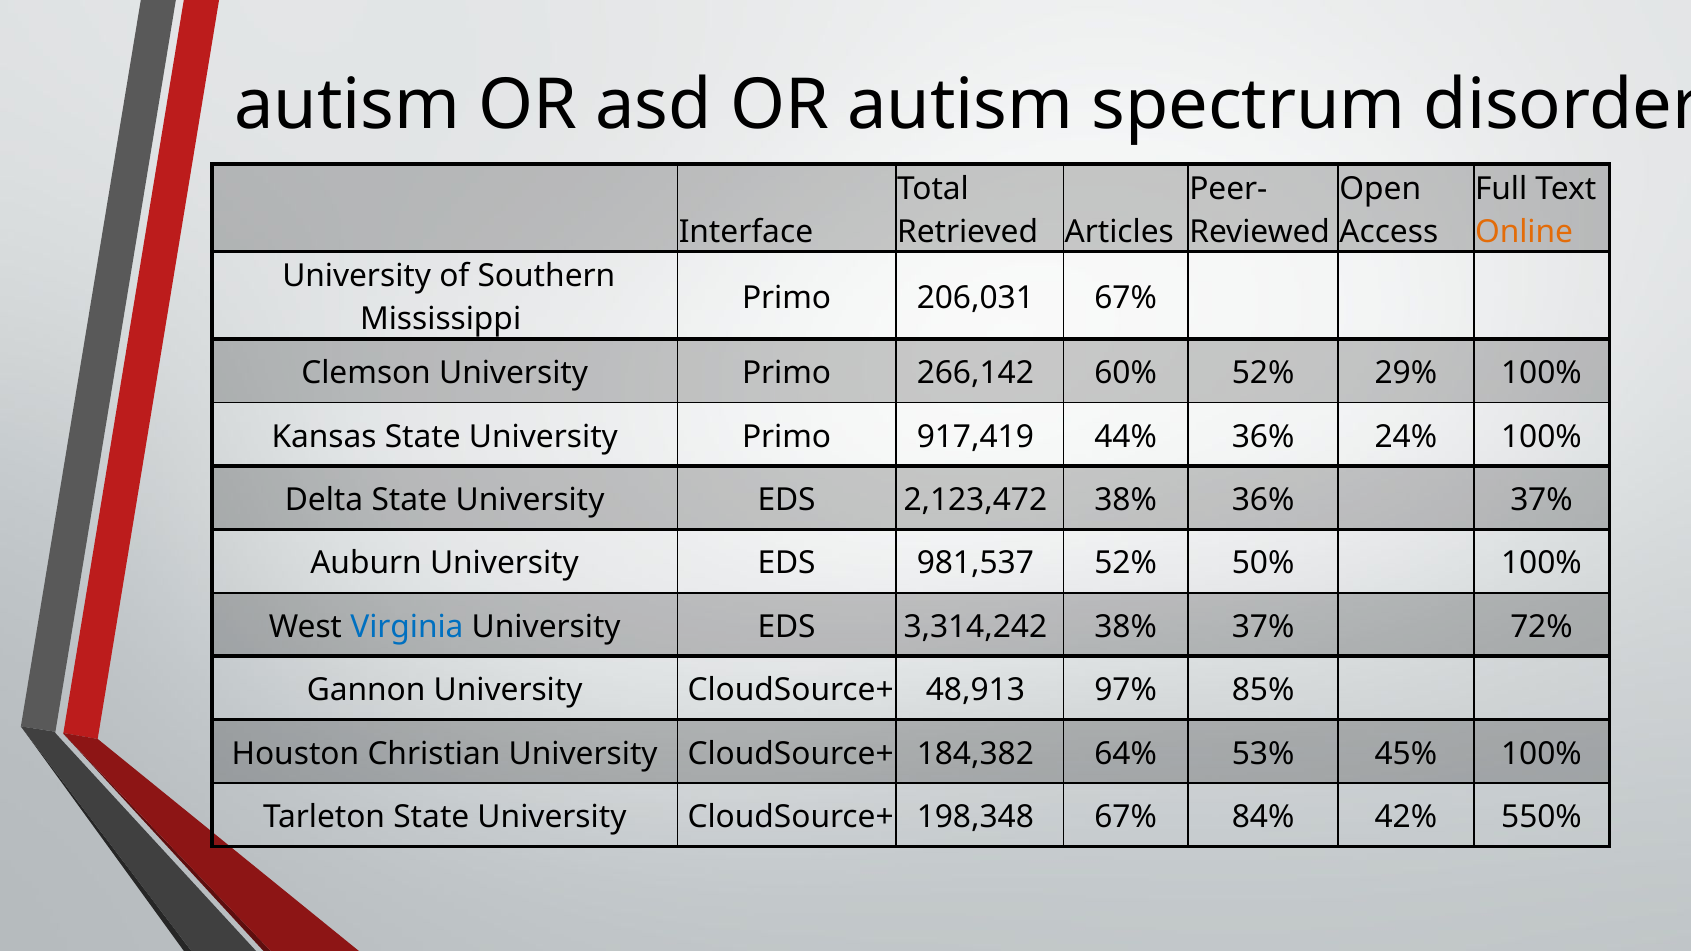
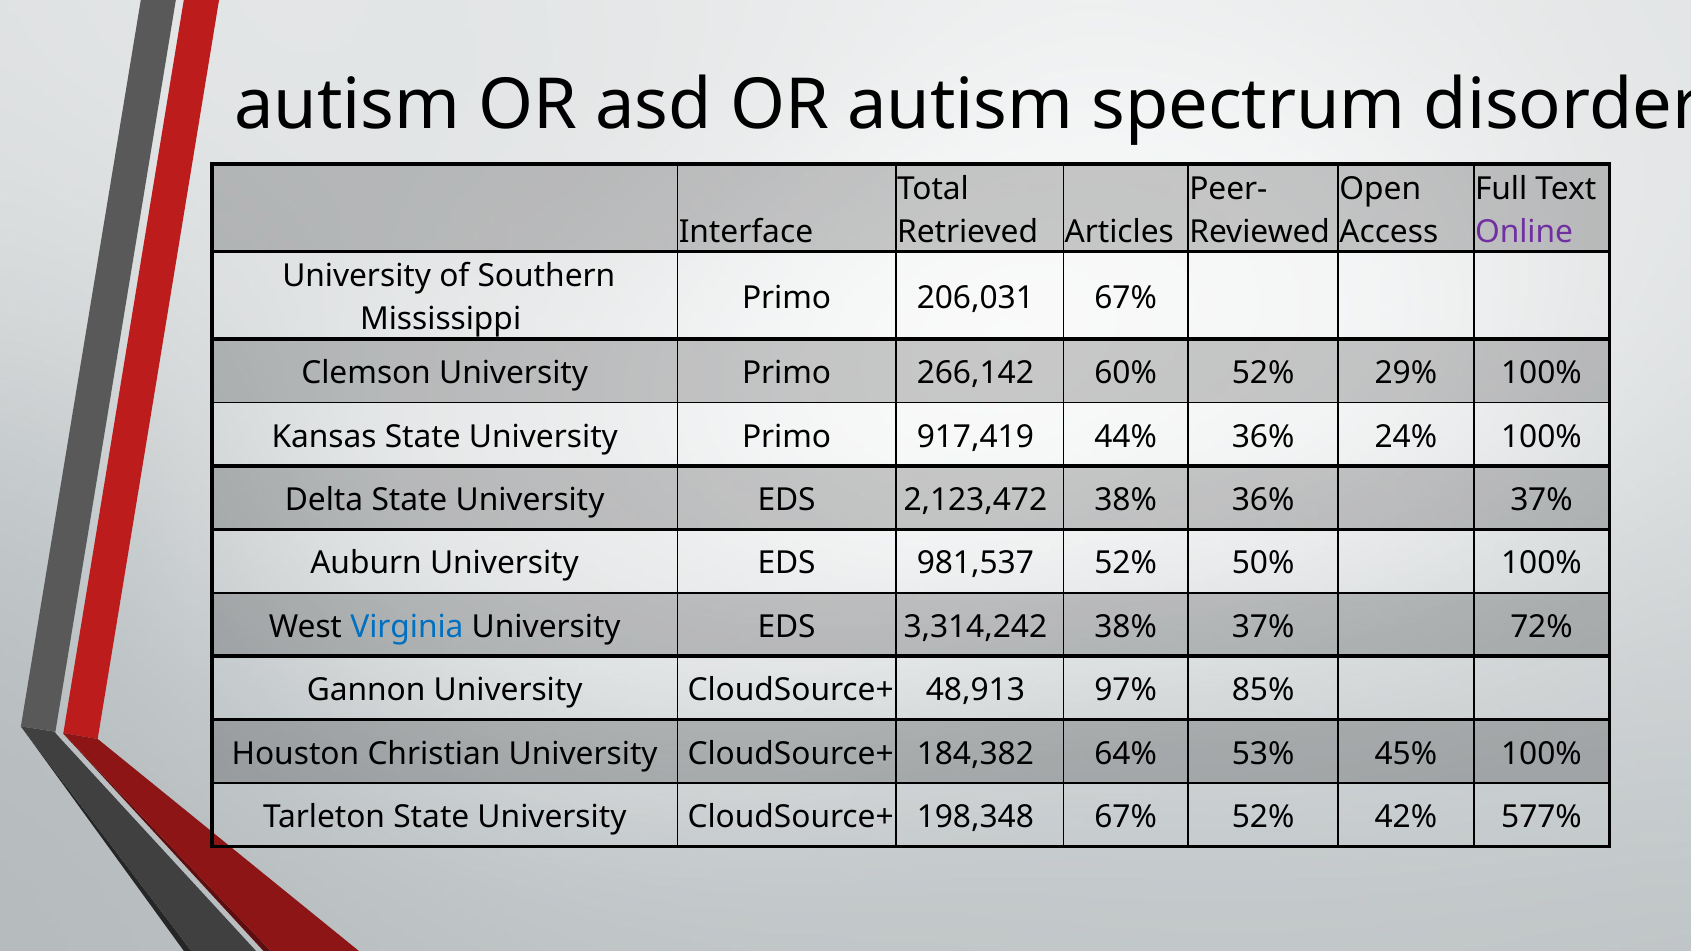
Online colour: orange -> purple
67% 84%: 84% -> 52%
550%: 550% -> 577%
